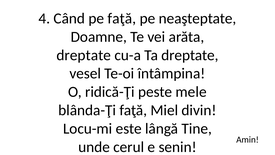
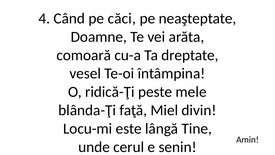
pe faţă: faţă -> căci
dreptate at (84, 55): dreptate -> comoară
